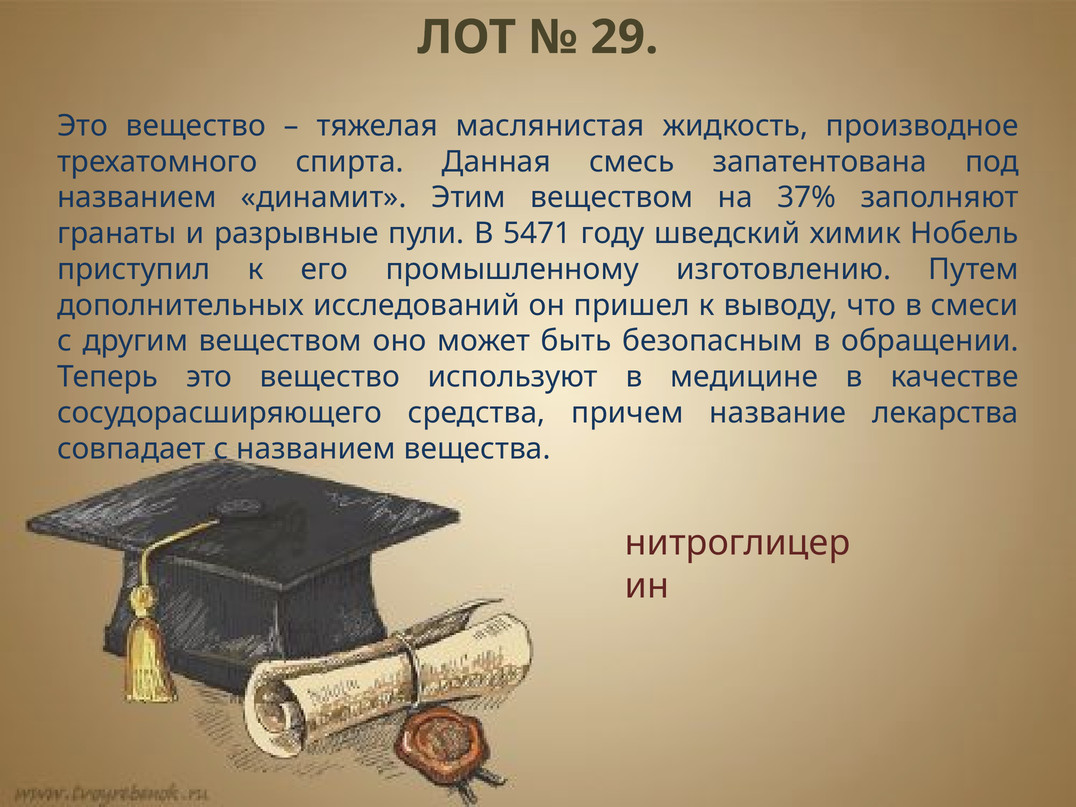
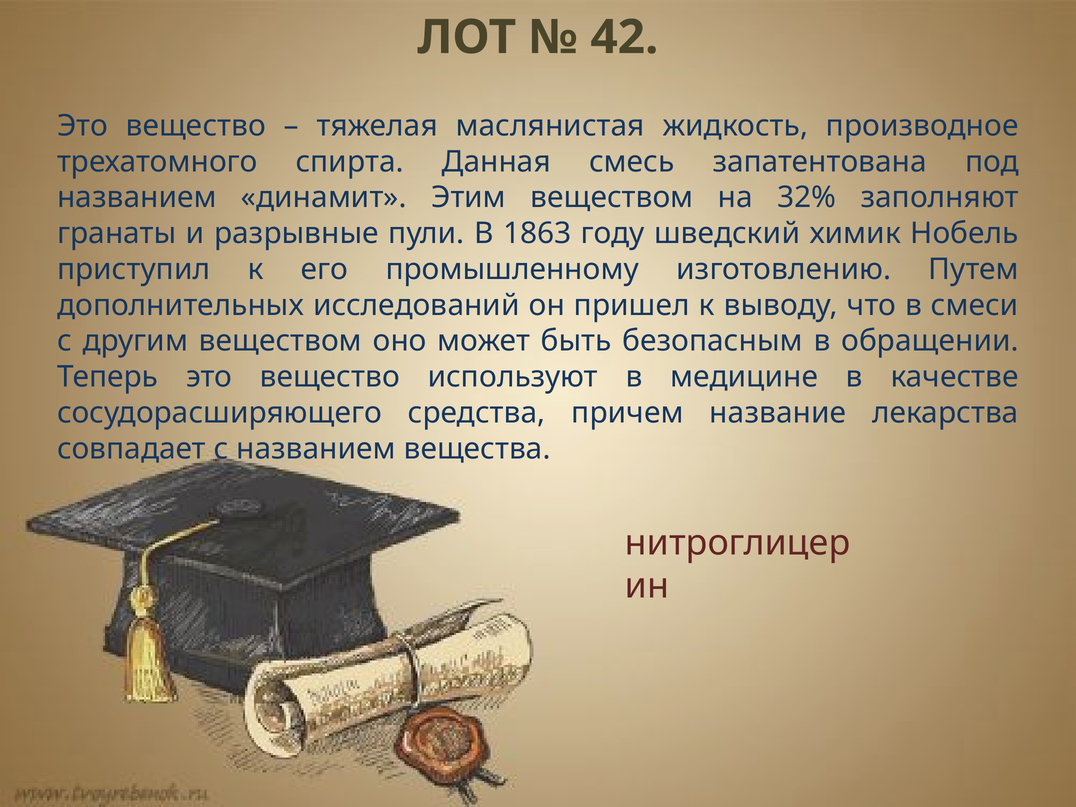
29: 29 -> 42
37%: 37% -> 32%
5471: 5471 -> 1863
